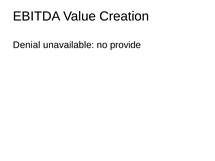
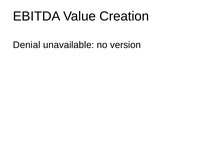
provide: provide -> version
